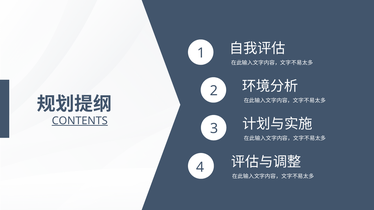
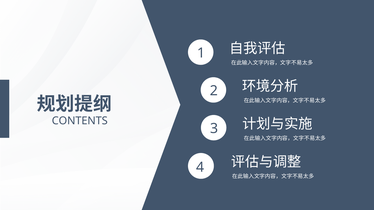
CONTENTS underline: present -> none
